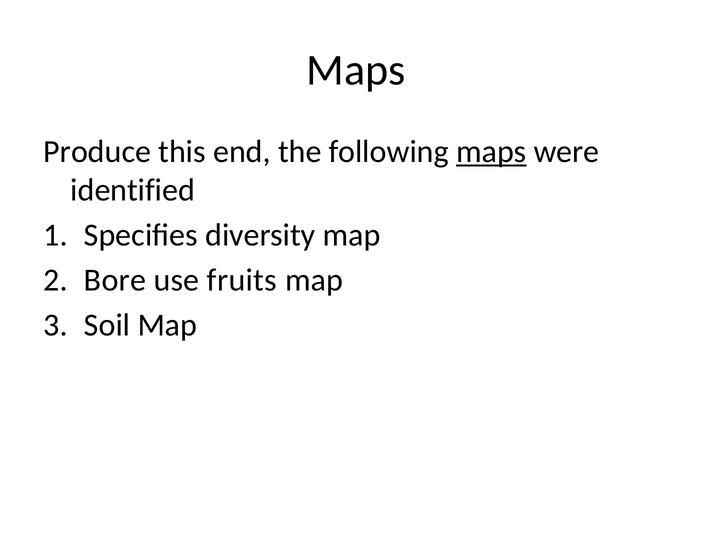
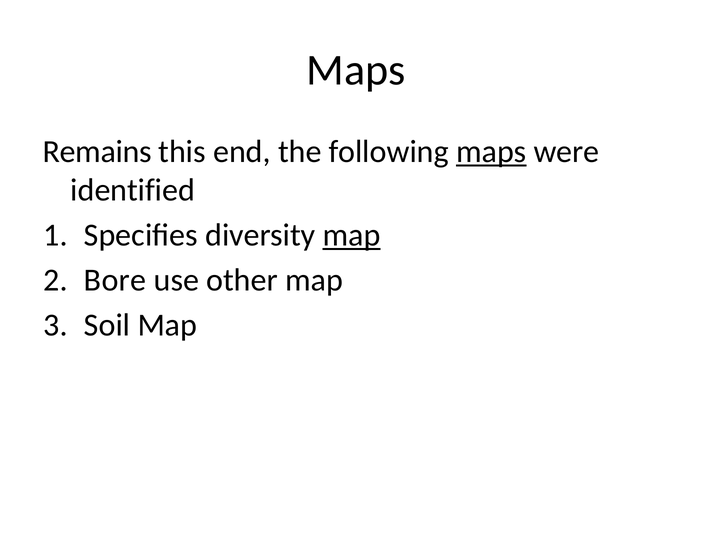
Produce: Produce -> Remains
map at (352, 235) underline: none -> present
fruits: fruits -> other
